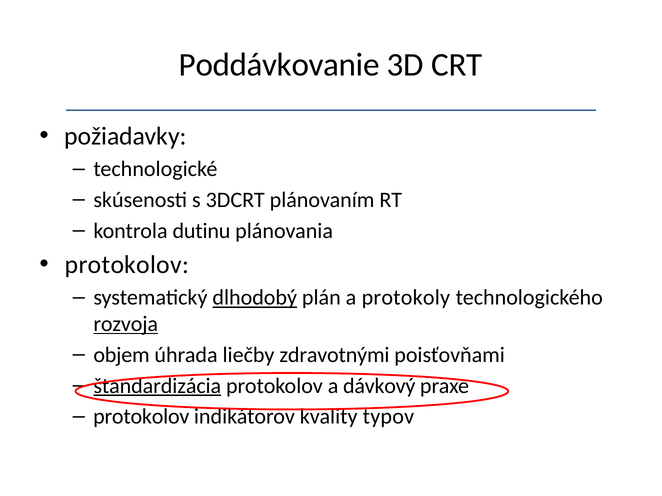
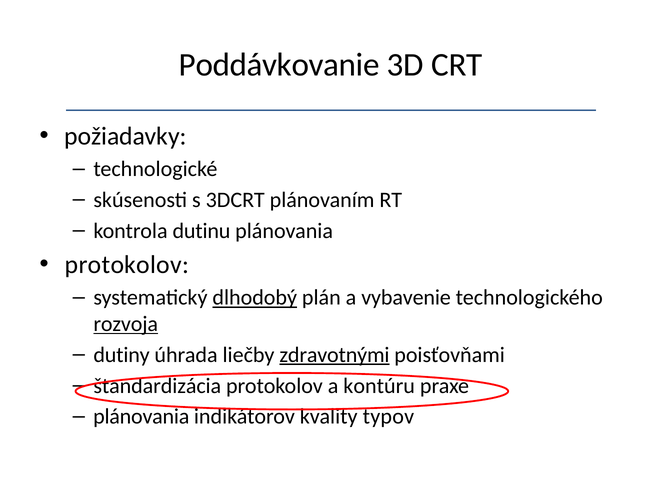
protokoly: protokoly -> vybavenie
objem: objem -> dutiny
zdravotnými underline: none -> present
štandardizácia underline: present -> none
dávkový: dávkový -> kontúru
protokolov at (141, 417): protokolov -> plánovania
